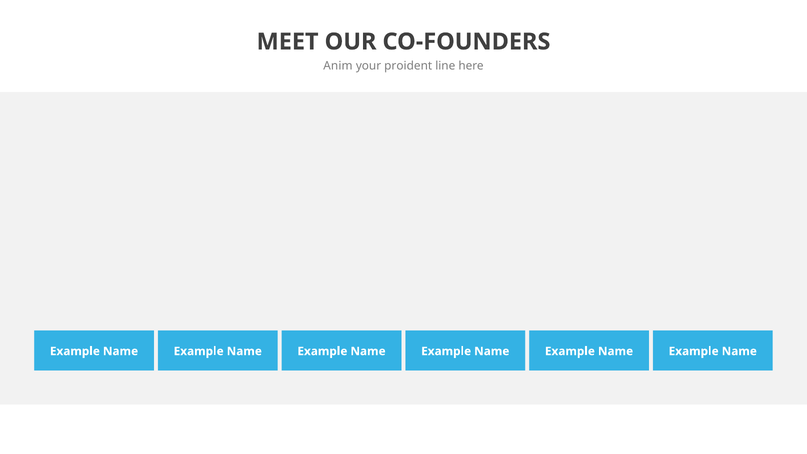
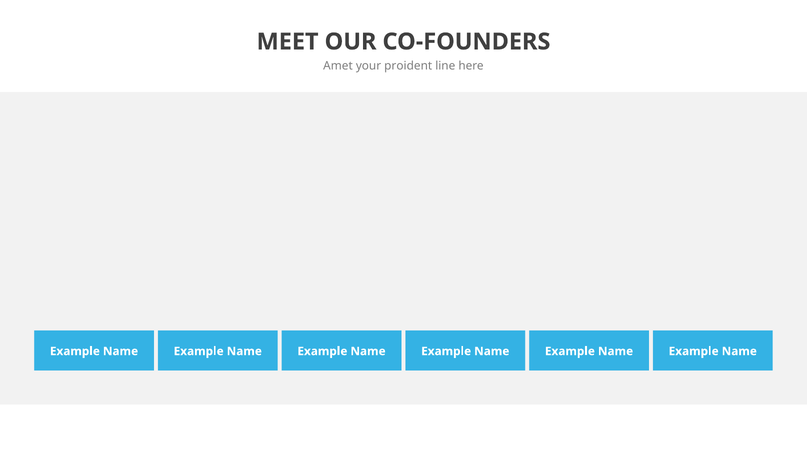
Anim: Anim -> Amet
